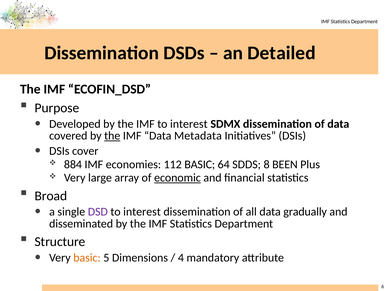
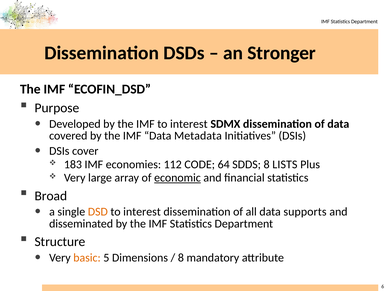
Detailed: Detailed -> Stronger
the at (112, 136) underline: present -> none
884: 884 -> 183
112 BASIC: BASIC -> CODE
BEEN: BEEN -> LISTS
DSD colour: purple -> orange
gradually: gradually -> supports
4 at (181, 258): 4 -> 8
